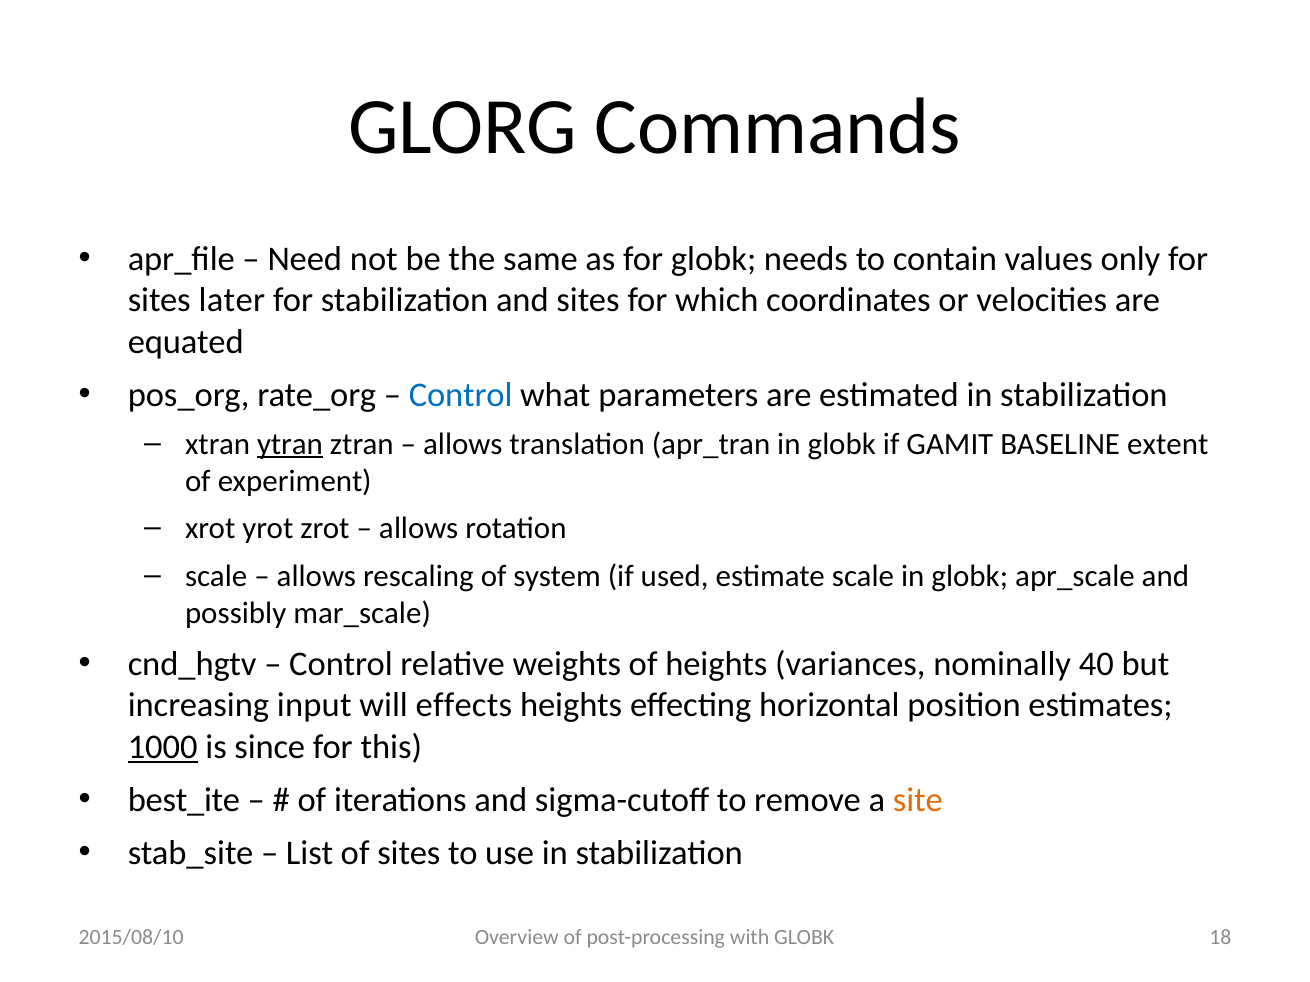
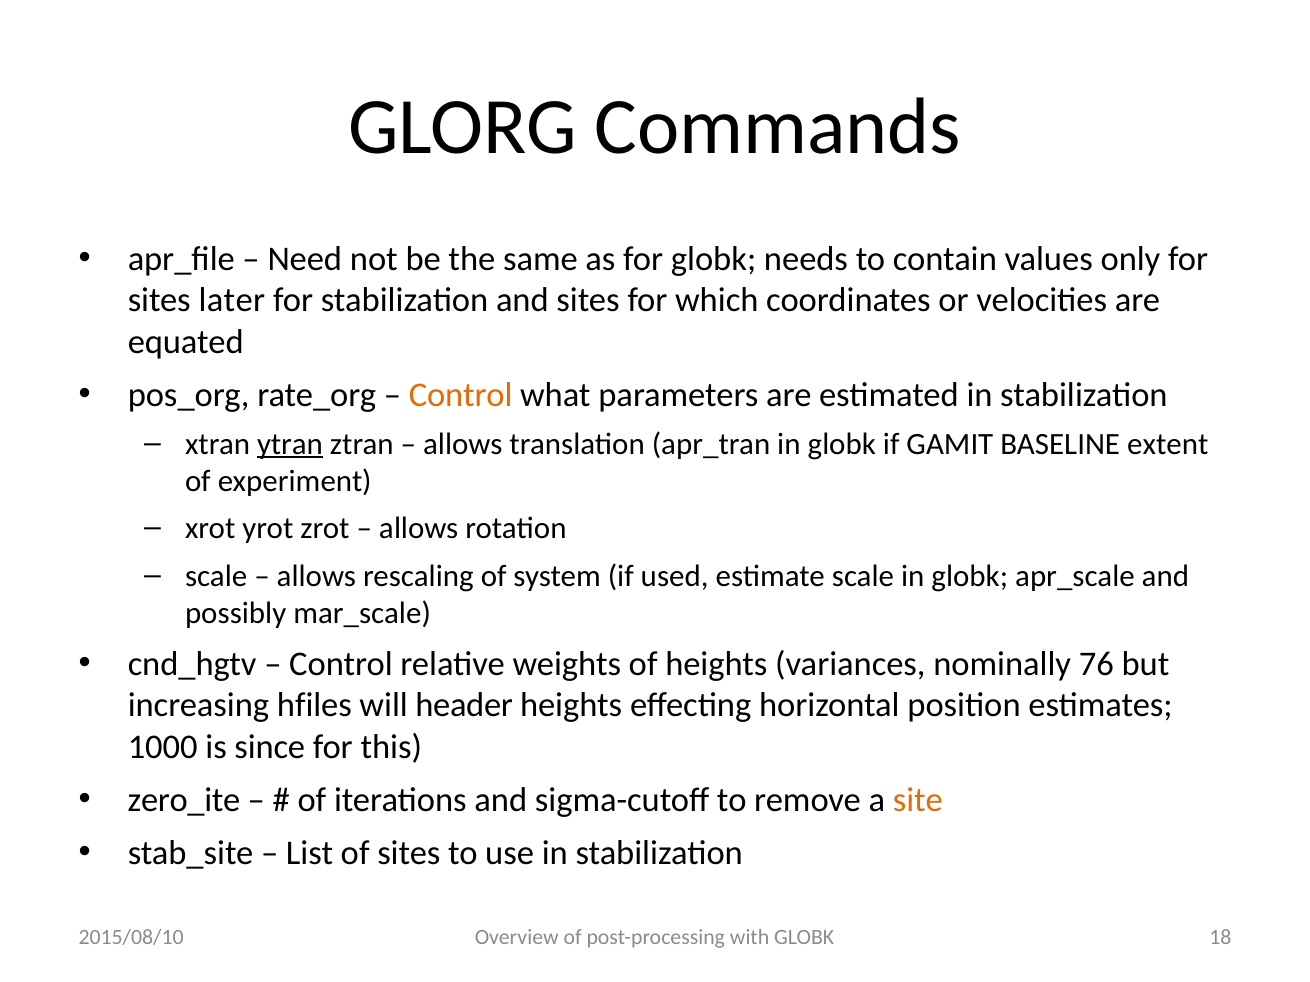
Control at (461, 395) colour: blue -> orange
40: 40 -> 76
input: input -> hfiles
effects: effects -> header
1000 underline: present -> none
best_ite: best_ite -> zero_ite
